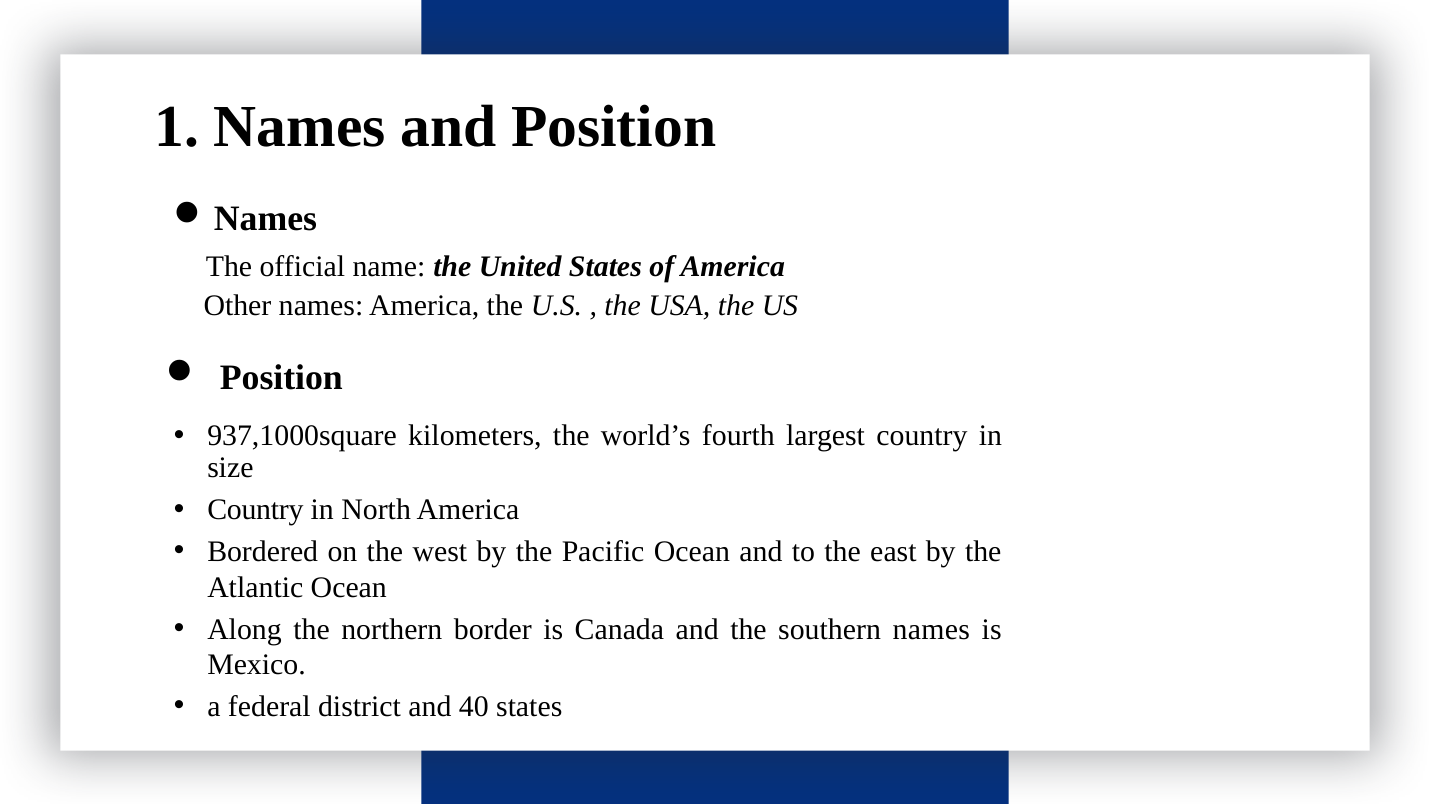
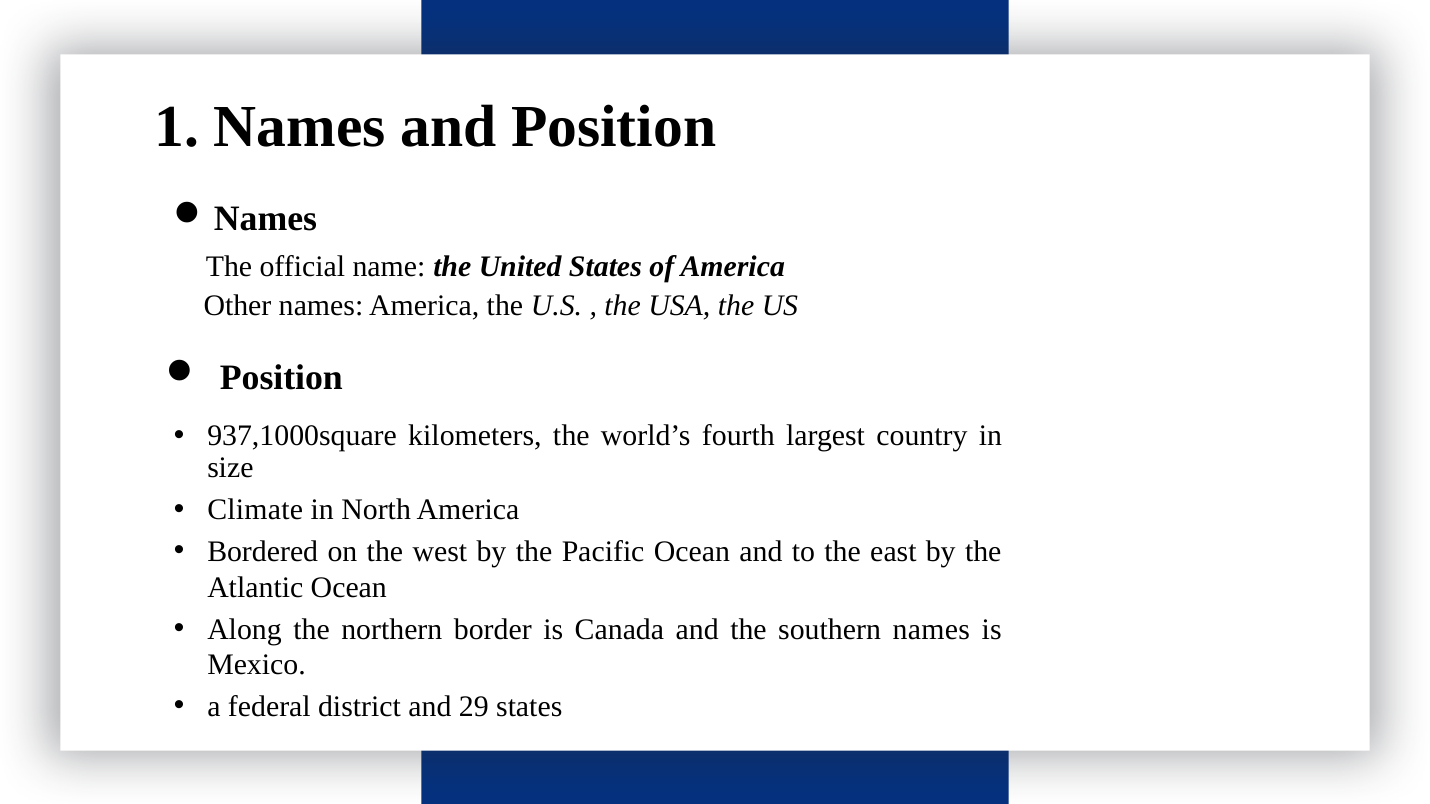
Country at (255, 510): Country -> Climate
40: 40 -> 29
